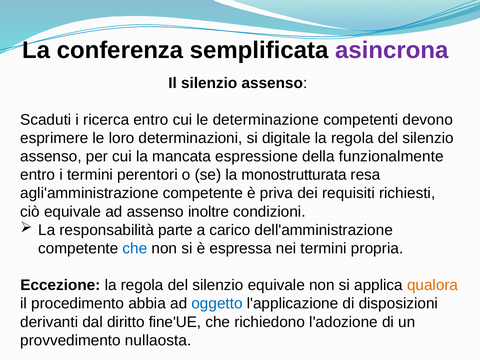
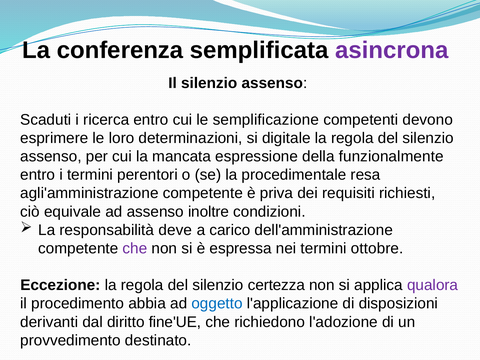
determinazione: determinazione -> semplificazione
monostrutturata: monostrutturata -> procedimentale
parte: parte -> deve
che at (135, 248) colour: blue -> purple
propria: propria -> ottobre
silenzio equivale: equivale -> certezza
qualora colour: orange -> purple
nullaosta: nullaosta -> destinato
